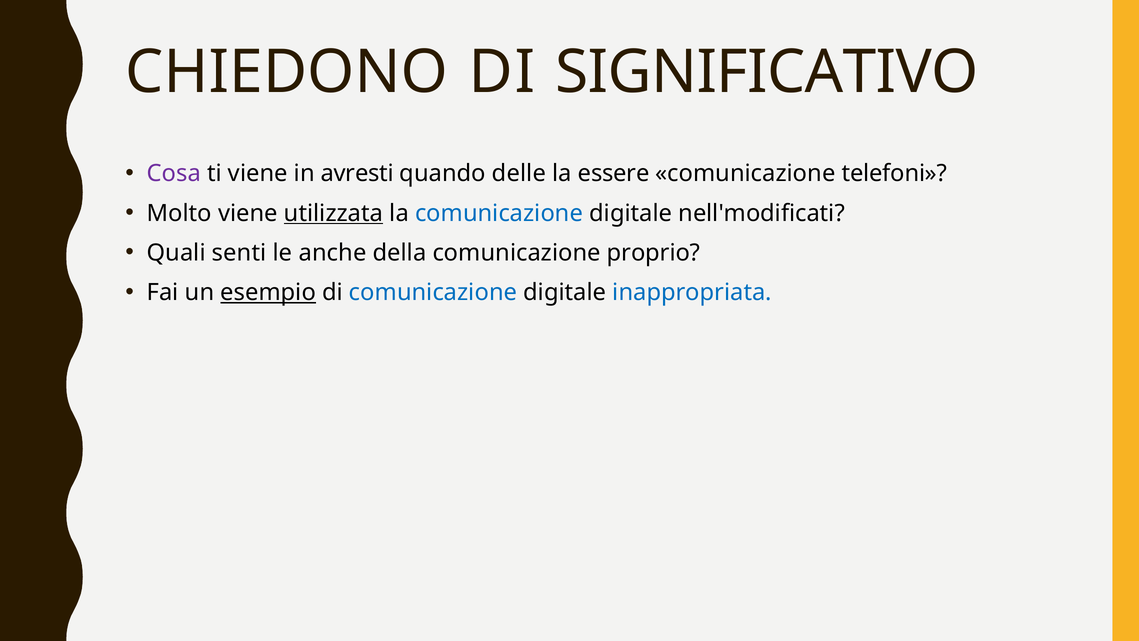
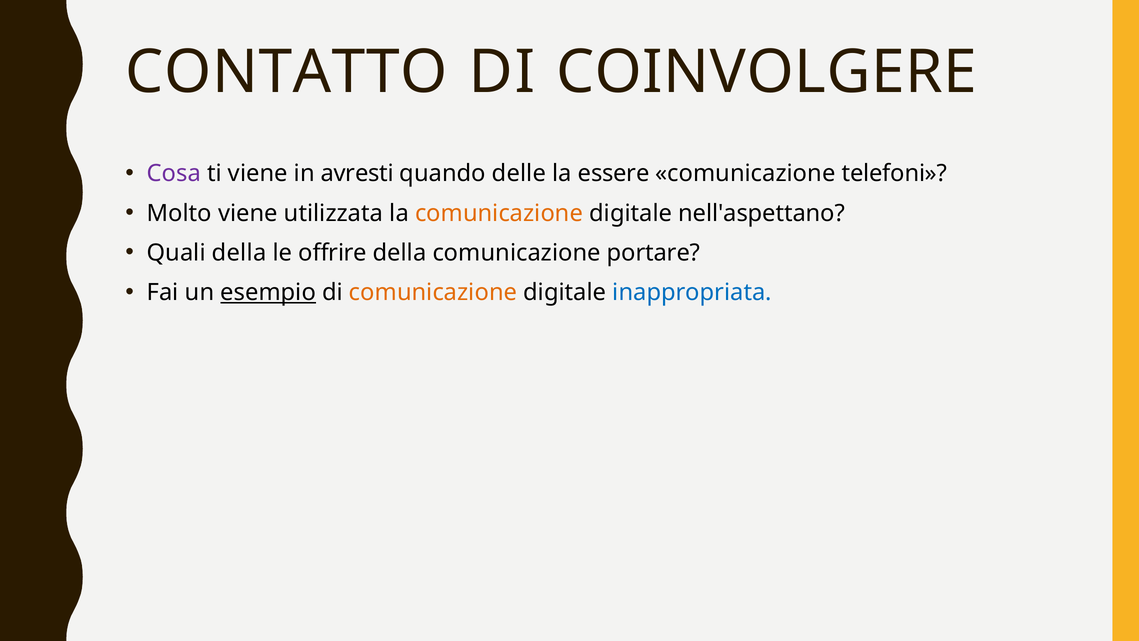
CHIEDONO: CHIEDONO -> CONTATTO
SIGNIFICATIVO: SIGNIFICATIVO -> COINVOLGERE
utilizzata underline: present -> none
comunicazione at (499, 213) colour: blue -> orange
nell'modificati: nell'modificati -> nell'aspettano
Quali senti: senti -> della
anche: anche -> offrire
proprio: proprio -> portare
comunicazione at (433, 292) colour: blue -> orange
